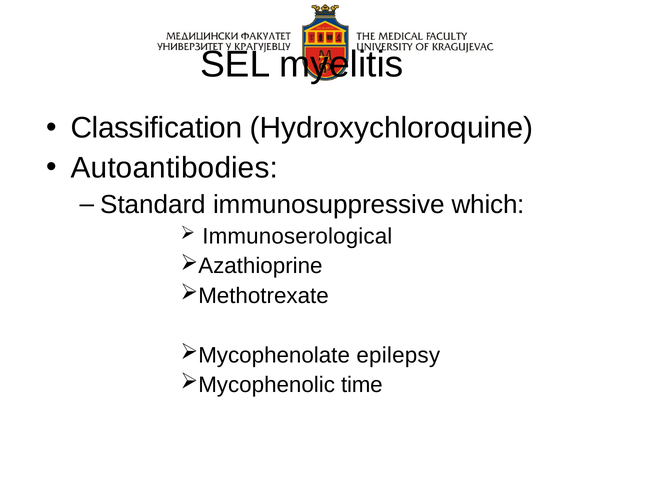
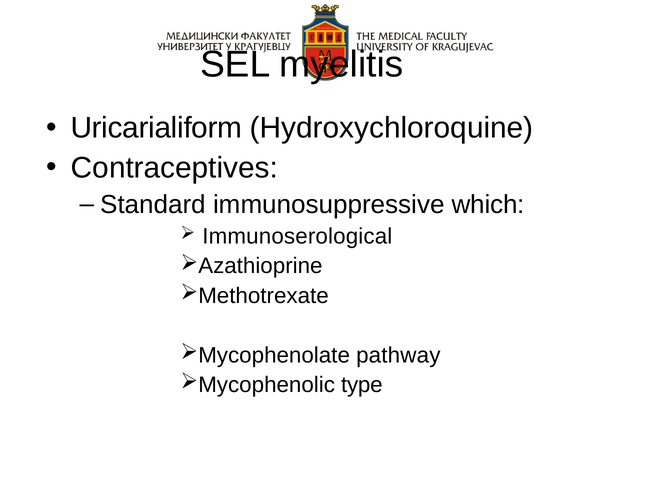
Classification: Classification -> Uricarialiform
Autoantibodies: Autoantibodies -> Contraceptives
epilepsy: epilepsy -> pathway
time: time -> type
